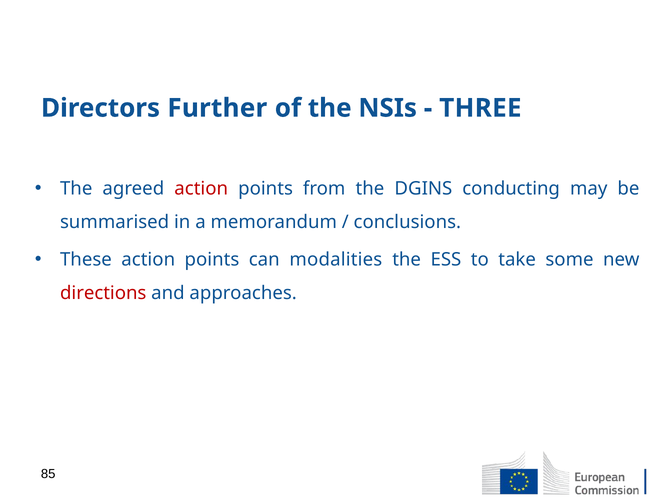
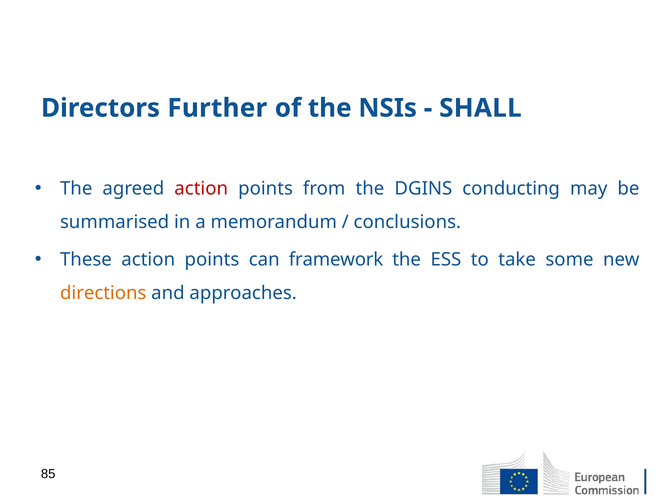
THREE: THREE -> SHALL
modalities: modalities -> framework
directions colour: red -> orange
